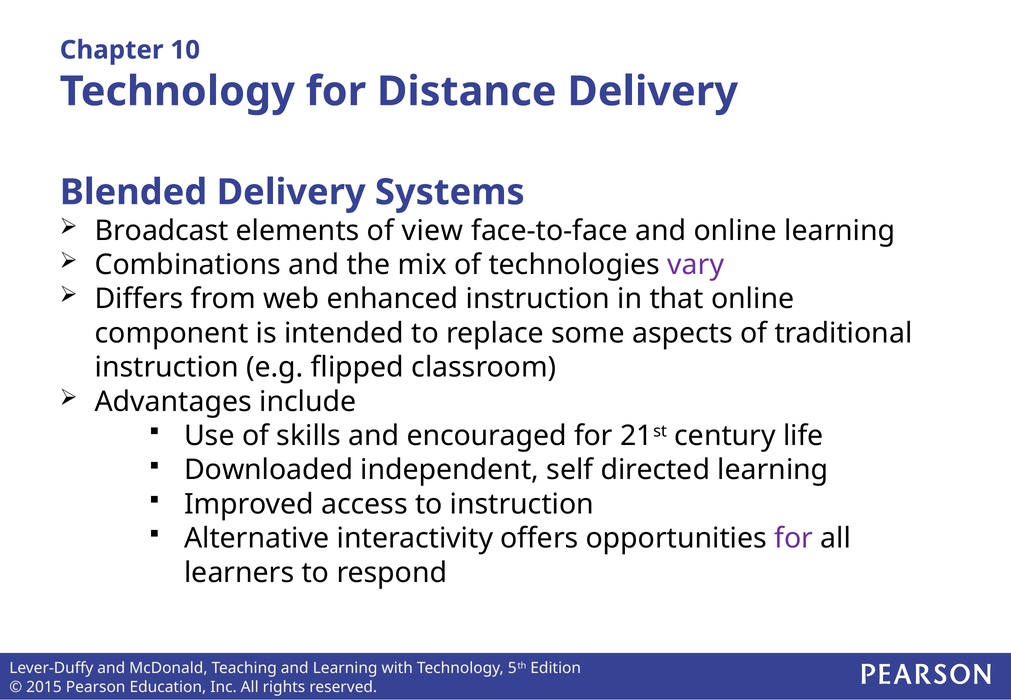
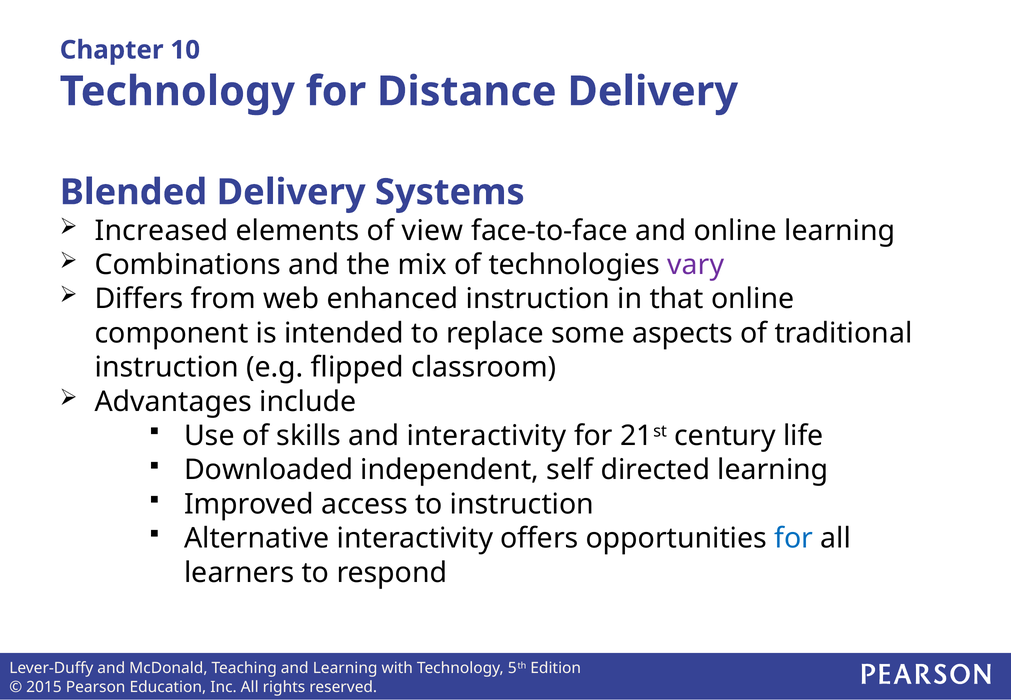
Broadcast: Broadcast -> Increased
and encouraged: encouraged -> interactivity
for at (794, 538) colour: purple -> blue
